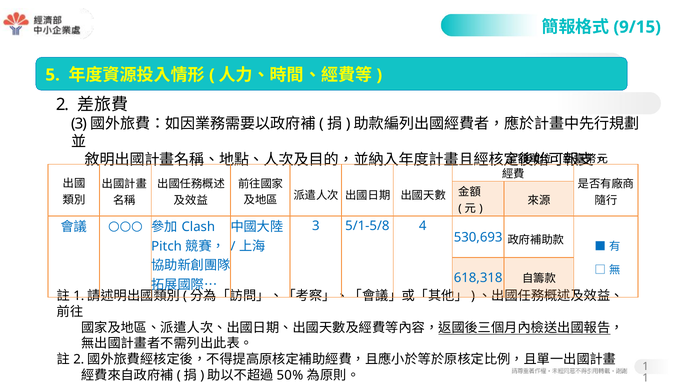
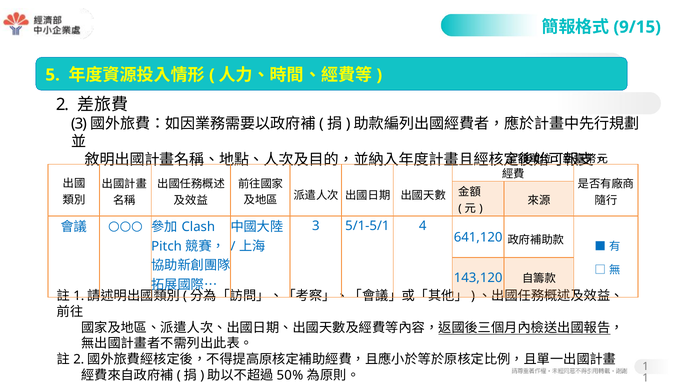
5/1-5/8: 5/1-5/8 -> 5/1-5/1
530,693: 530,693 -> 641,120
618,318: 618,318 -> 143,120
